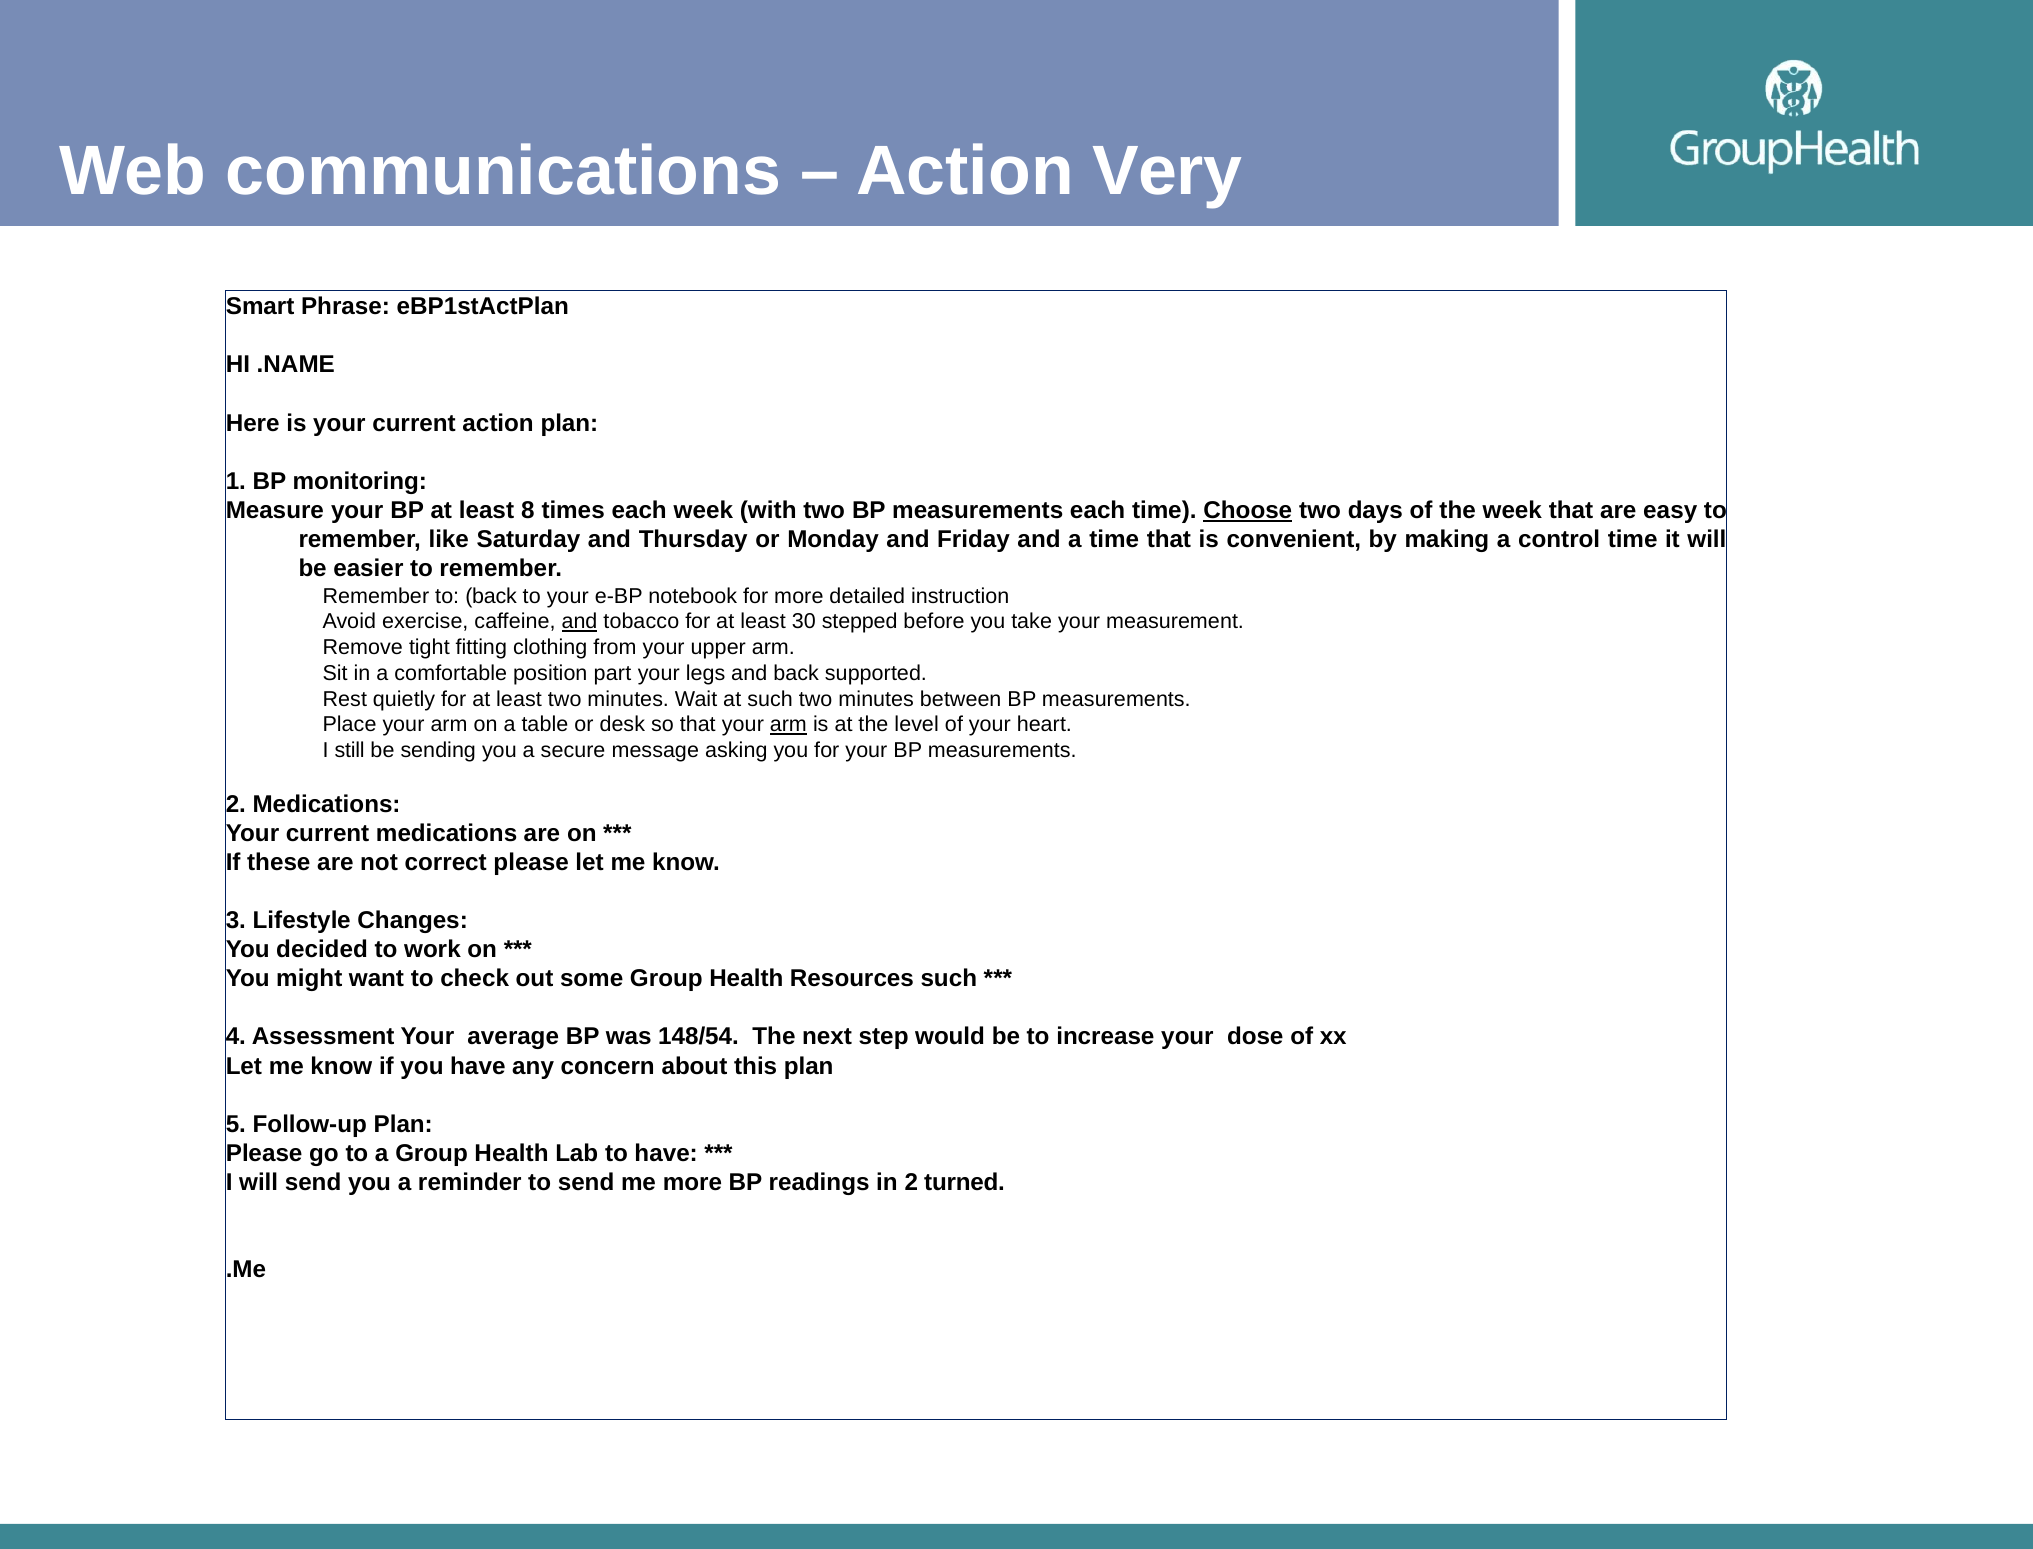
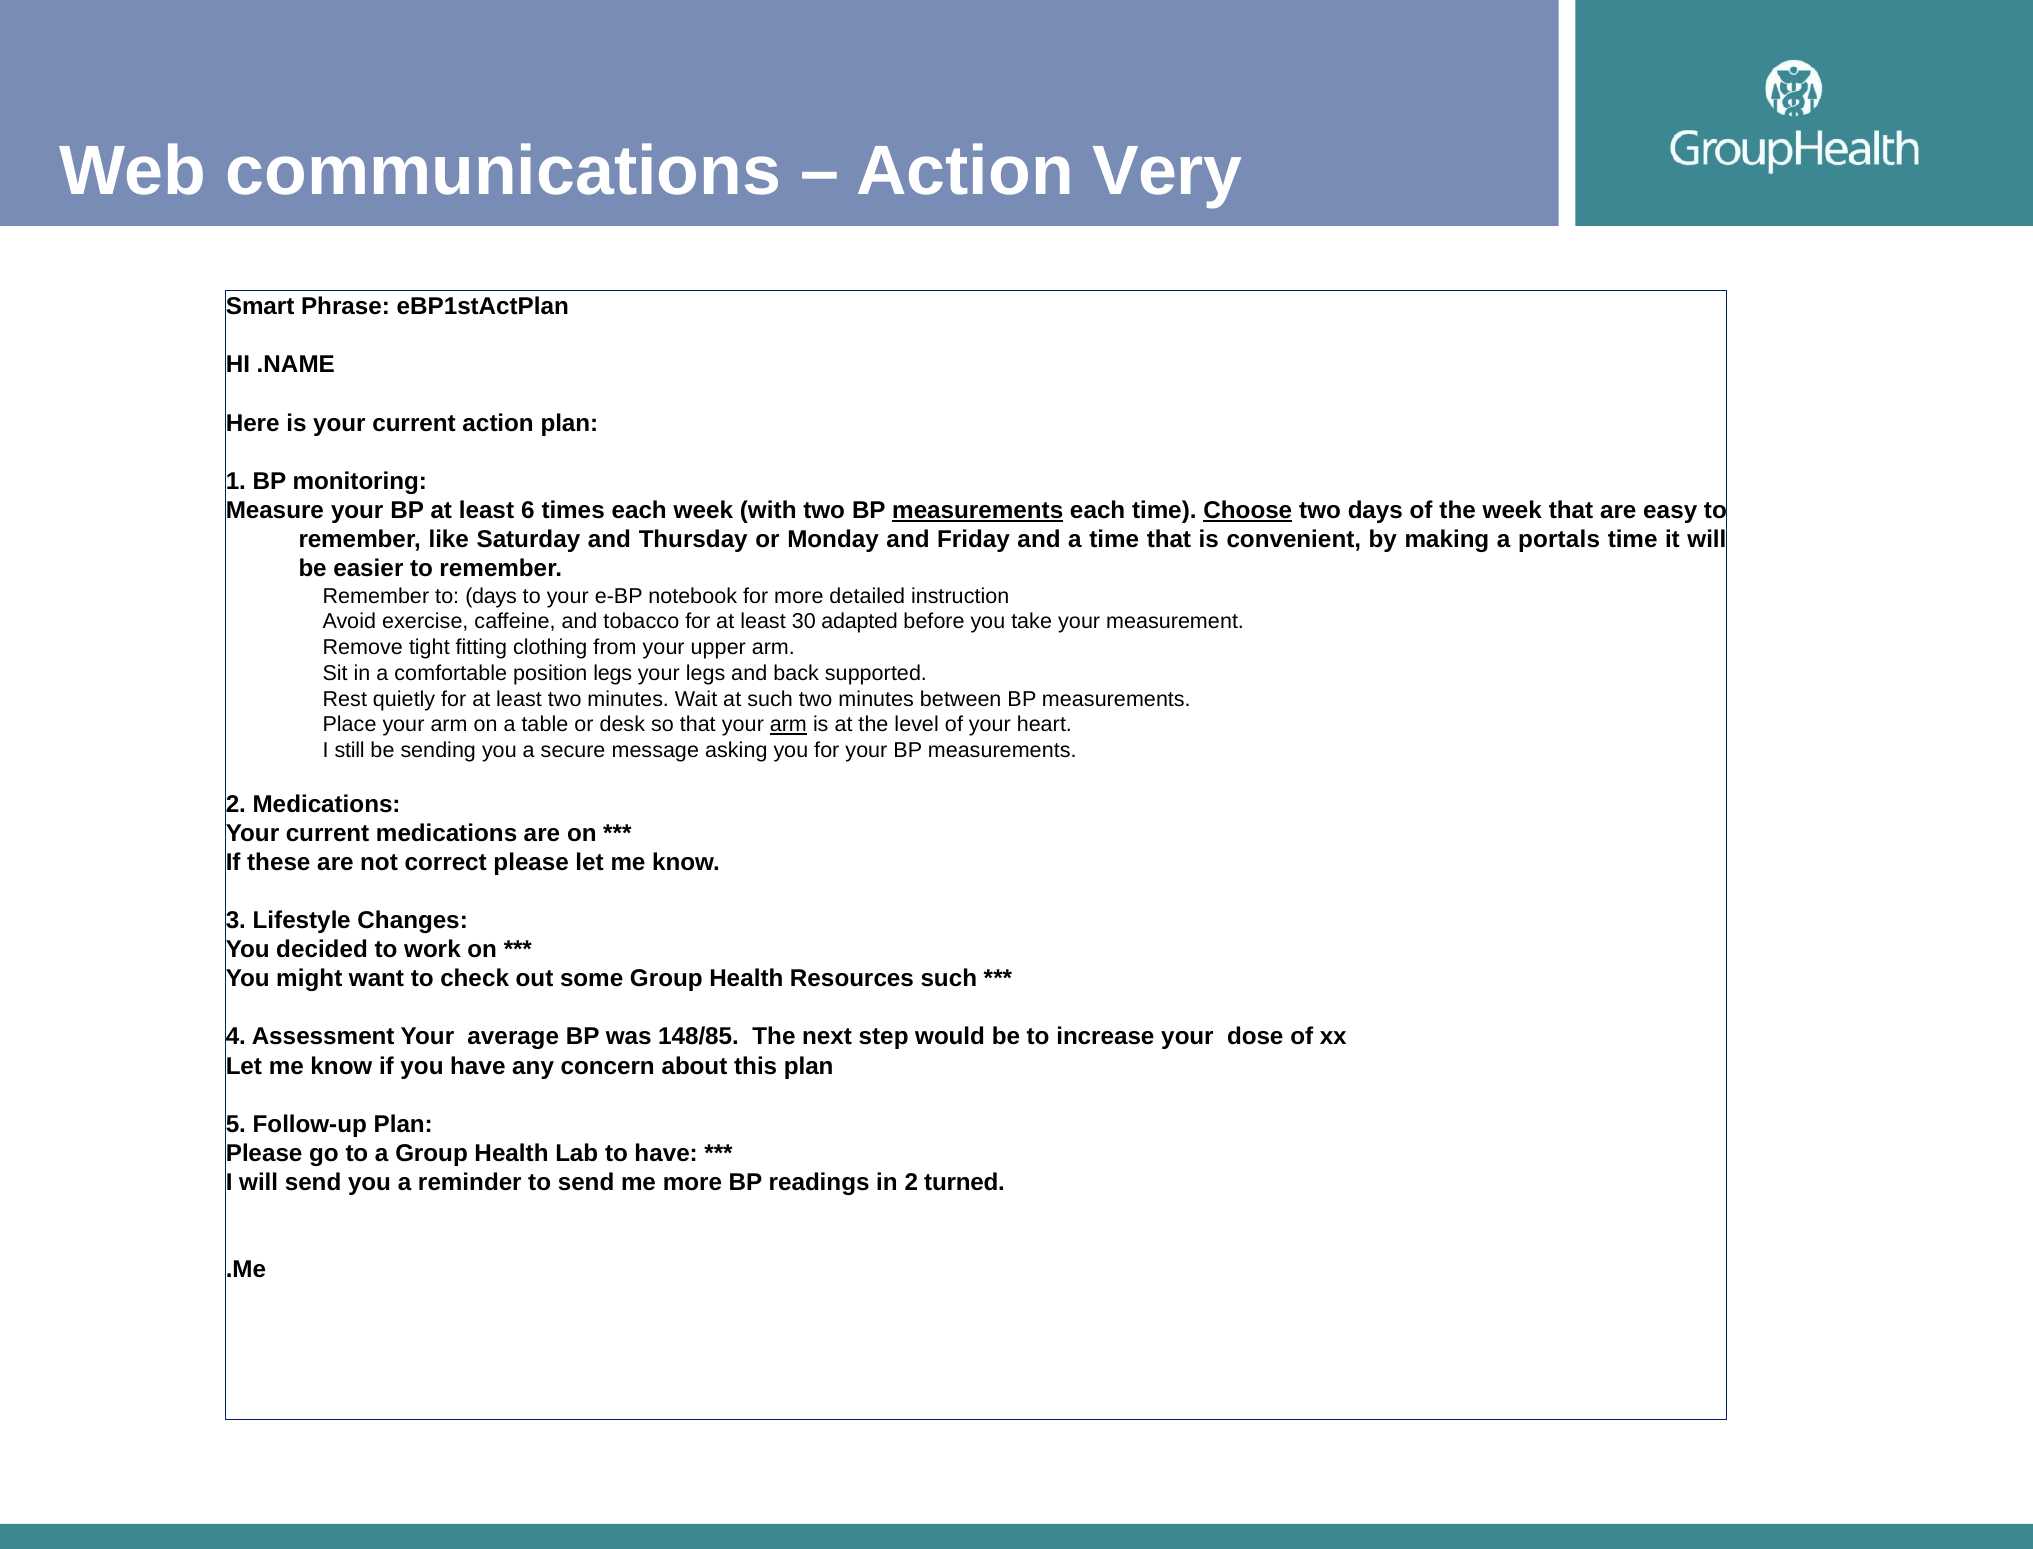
8: 8 -> 6
measurements at (978, 511) underline: none -> present
control: control -> portals
to back: back -> days
and at (579, 622) underline: present -> none
stepped: stepped -> adapted
position part: part -> legs
148/54: 148/54 -> 148/85
